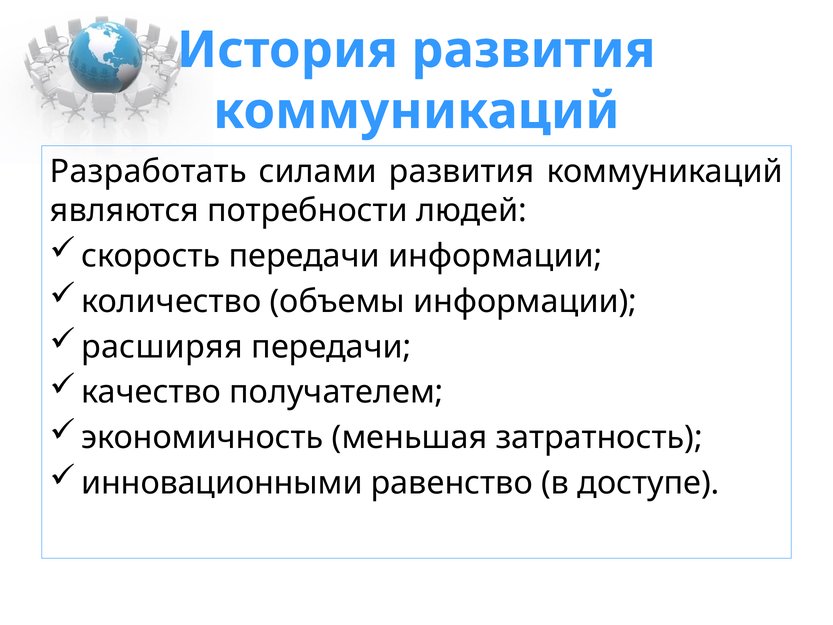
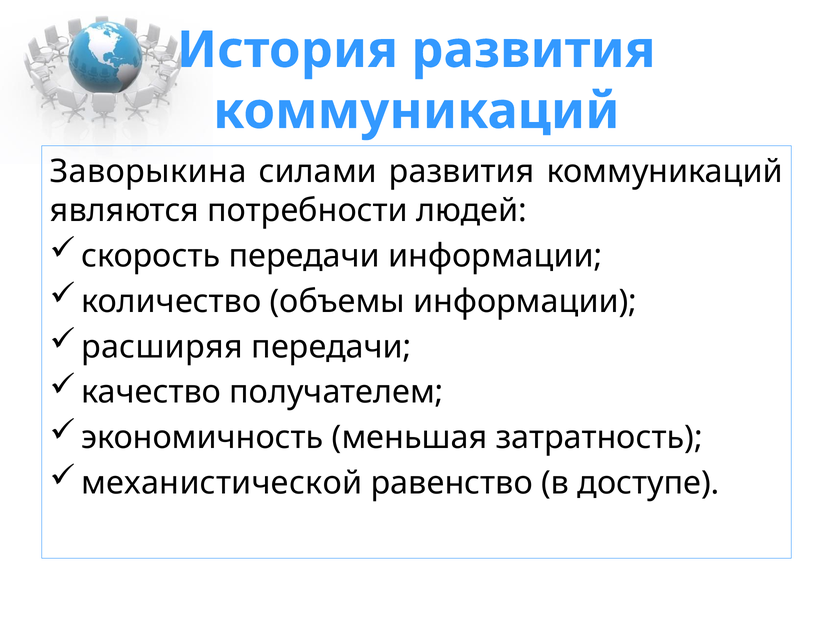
Разработать: Разработать -> Заворыкина
инновационными: инновационными -> механистической
